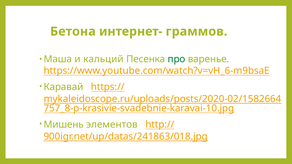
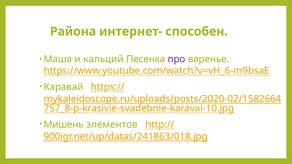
Бетона: Бетона -> Района
граммов: граммов -> способен
про colour: green -> purple
